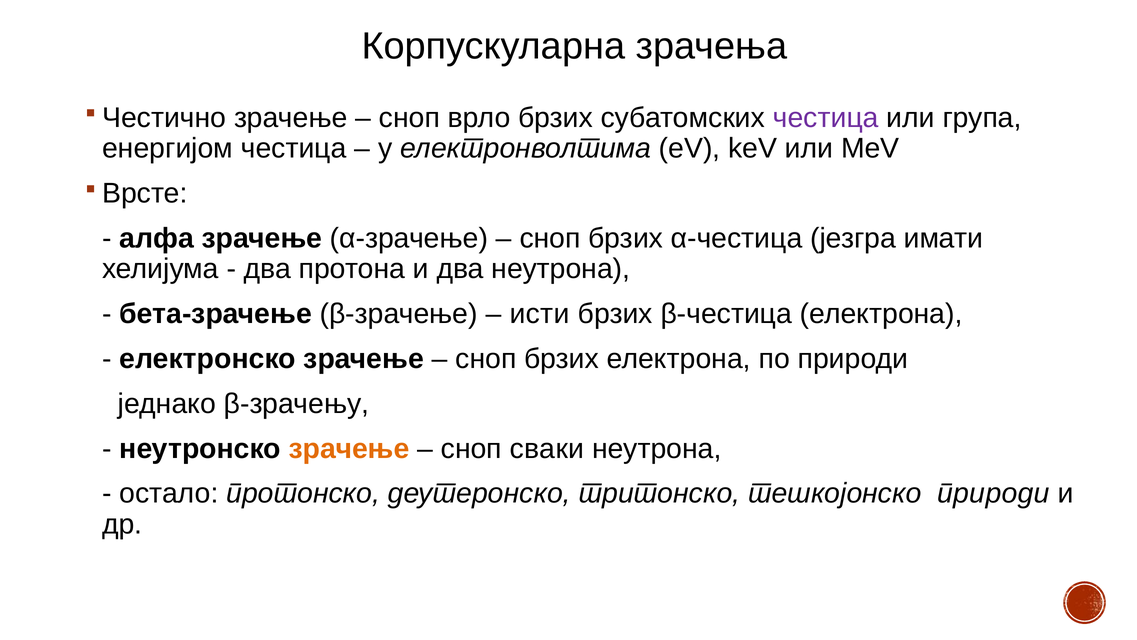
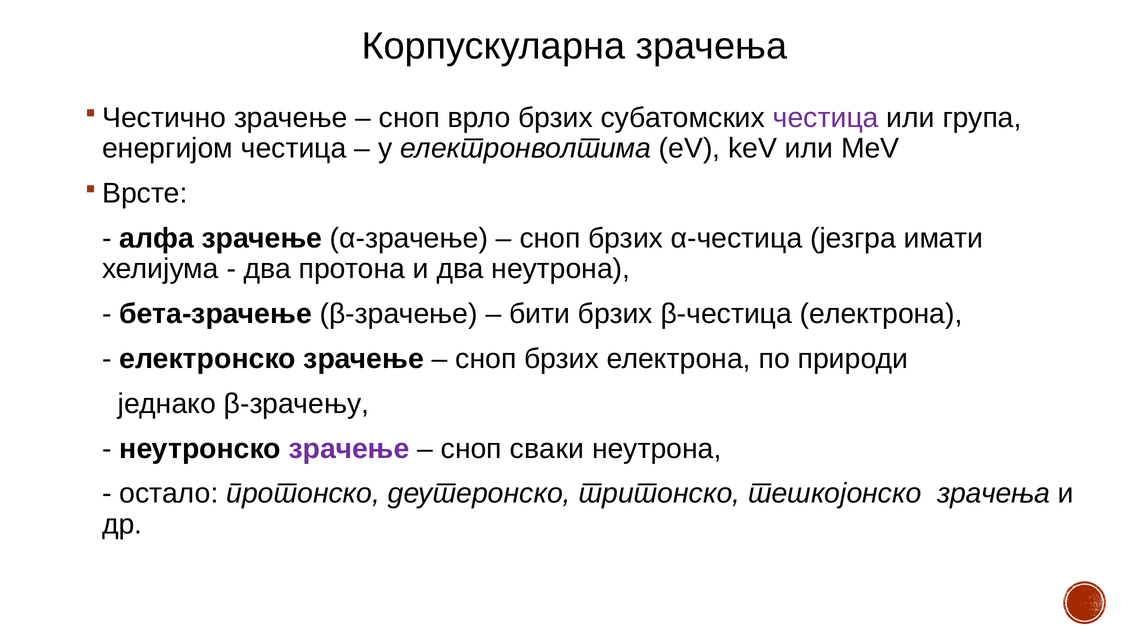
исти: исти -> бити
зрачење at (349, 448) colour: orange -> purple
тешкојонско природи: природи -> зрачења
